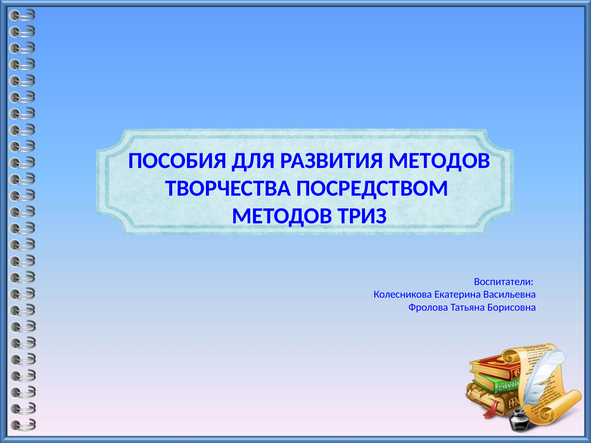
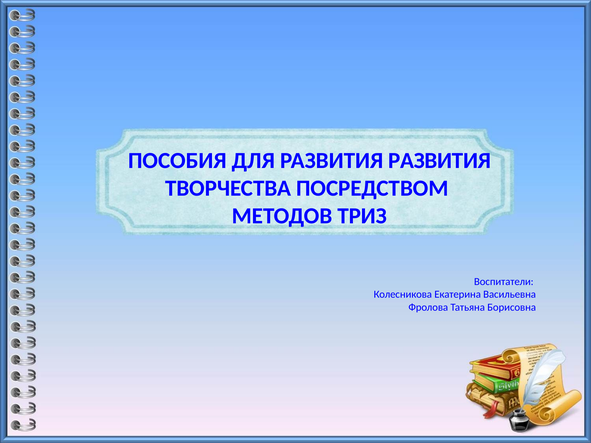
РАЗВИТИЯ МЕТОДОВ: МЕТОДОВ -> РАЗВИТИЯ
